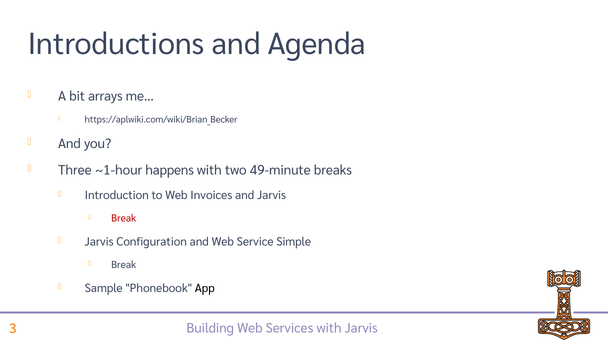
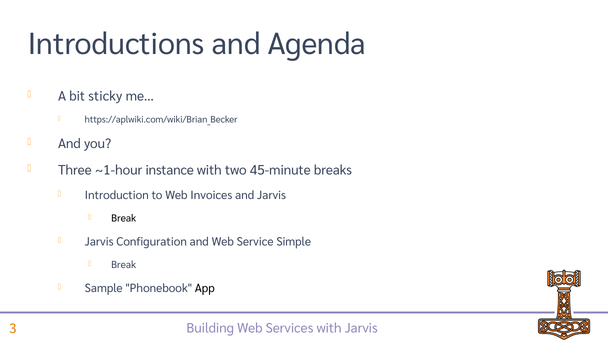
arrays: arrays -> sticky
happens: happens -> instance
49-minute: 49-minute -> 45-minute
Break at (124, 219) colour: red -> black
